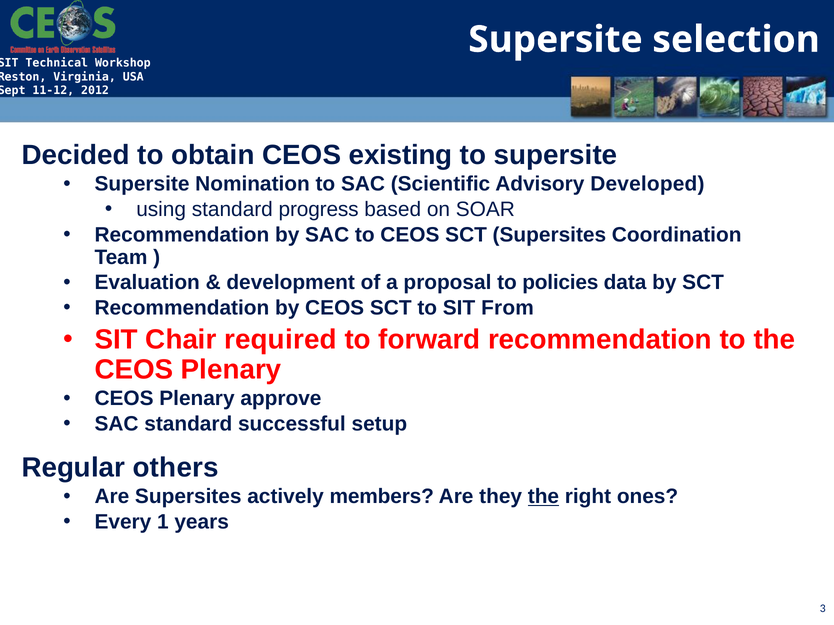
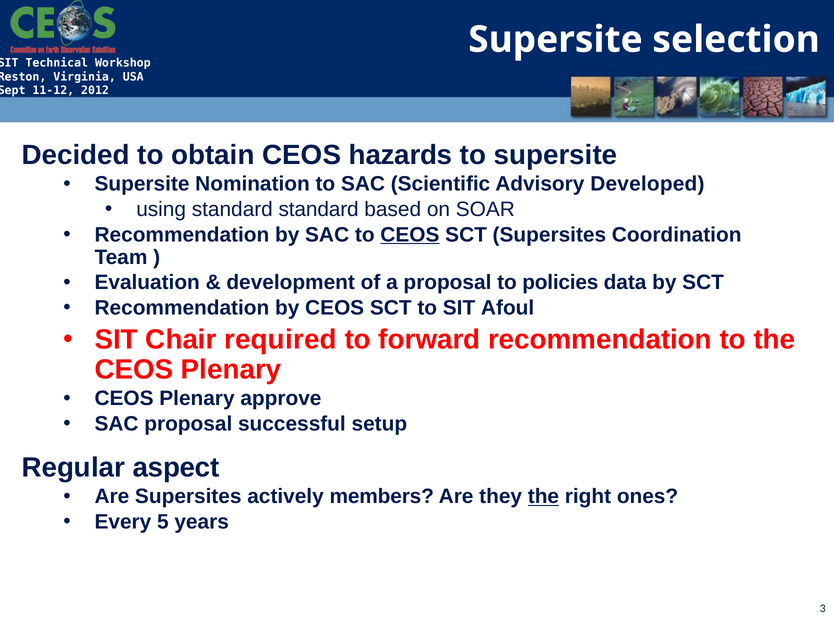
existing: existing -> hazards
standard progress: progress -> standard
CEOS at (410, 235) underline: none -> present
From: From -> Afoul
SAC standard: standard -> proposal
others: others -> aspect
1: 1 -> 5
